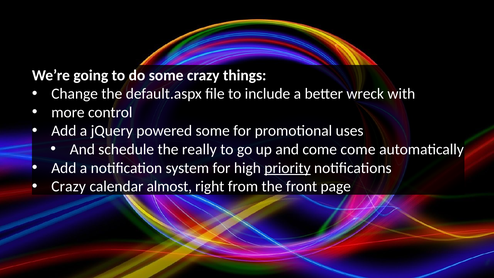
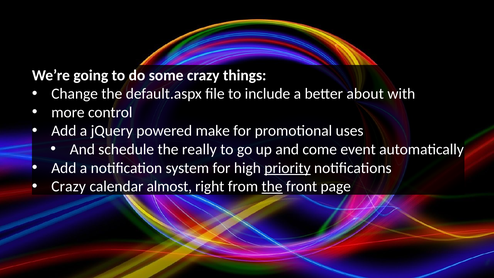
wreck: wreck -> about
powered some: some -> make
come come: come -> event
the at (272, 186) underline: none -> present
